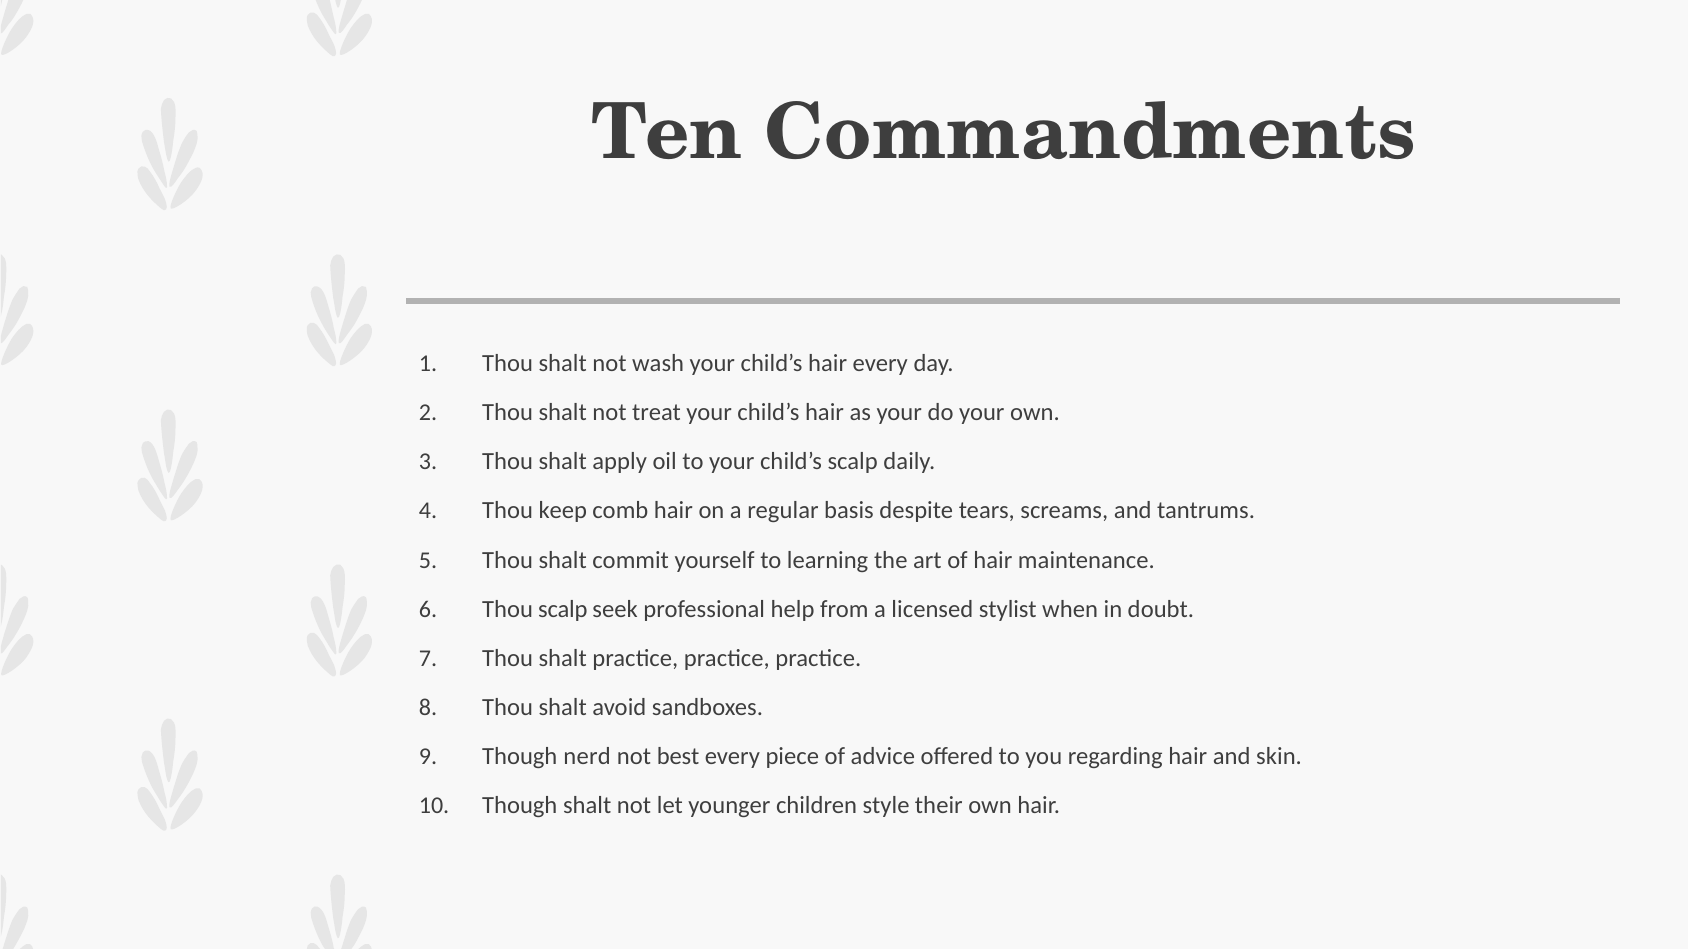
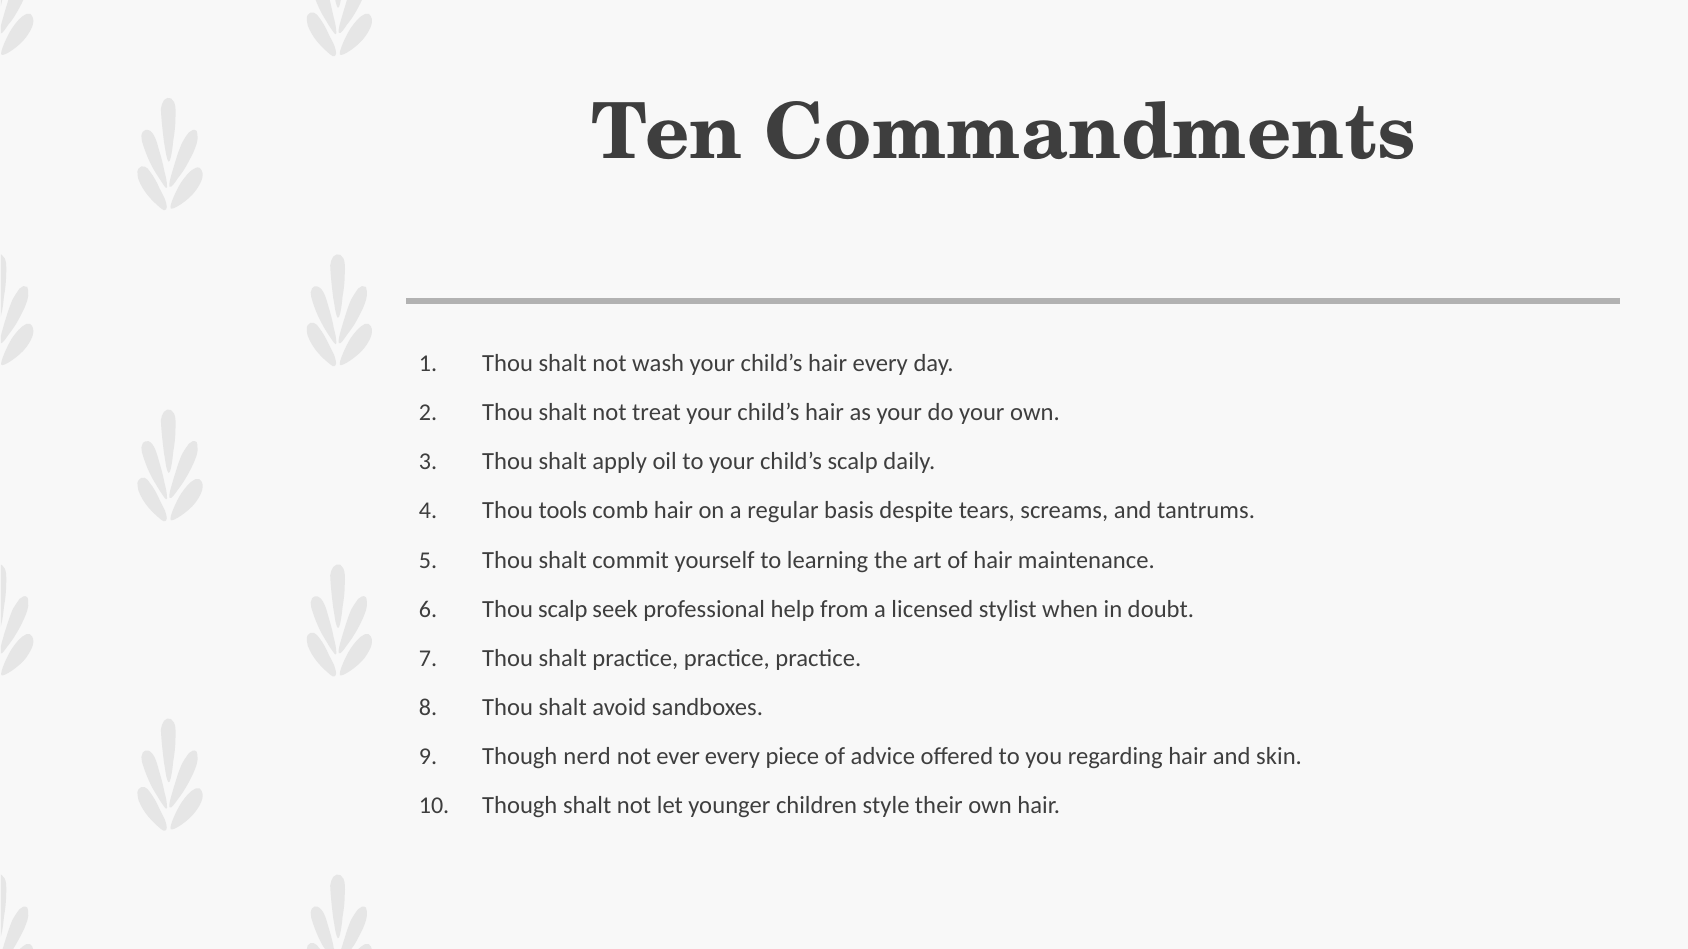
keep: keep -> tools
best: best -> ever
